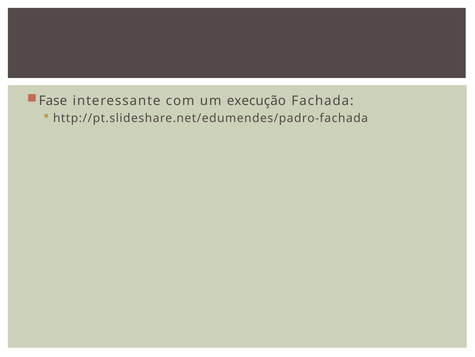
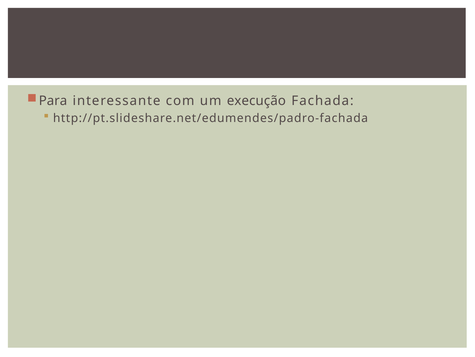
Fase: Fase -> Para
